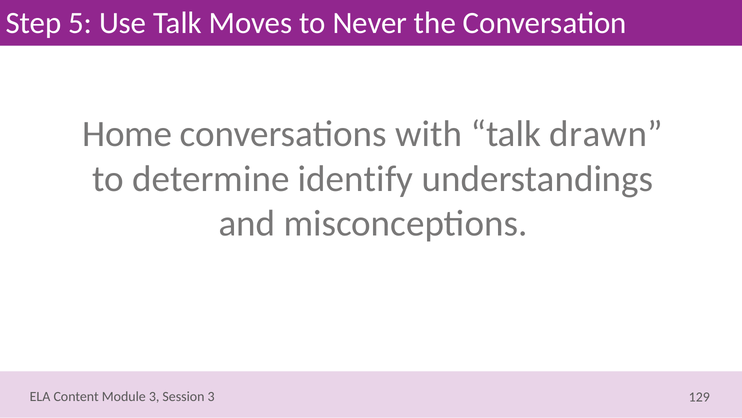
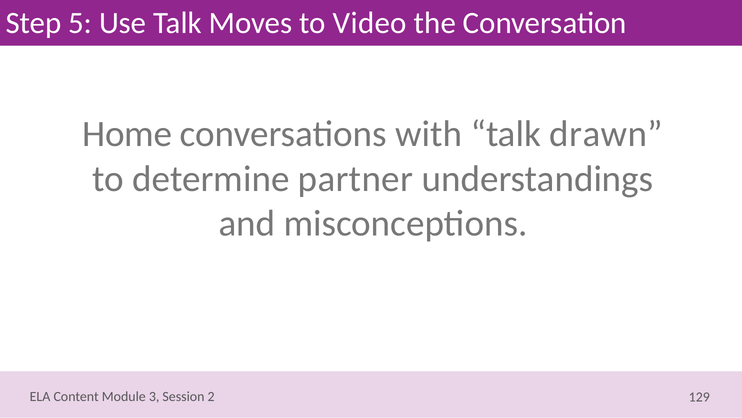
Never: Never -> Video
identify: identify -> partner
3 at (211, 396): 3 -> 2
